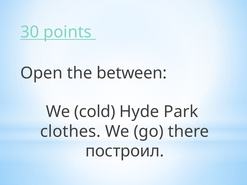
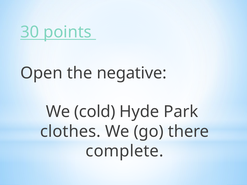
between: between -> negative
построил: построил -> complete
